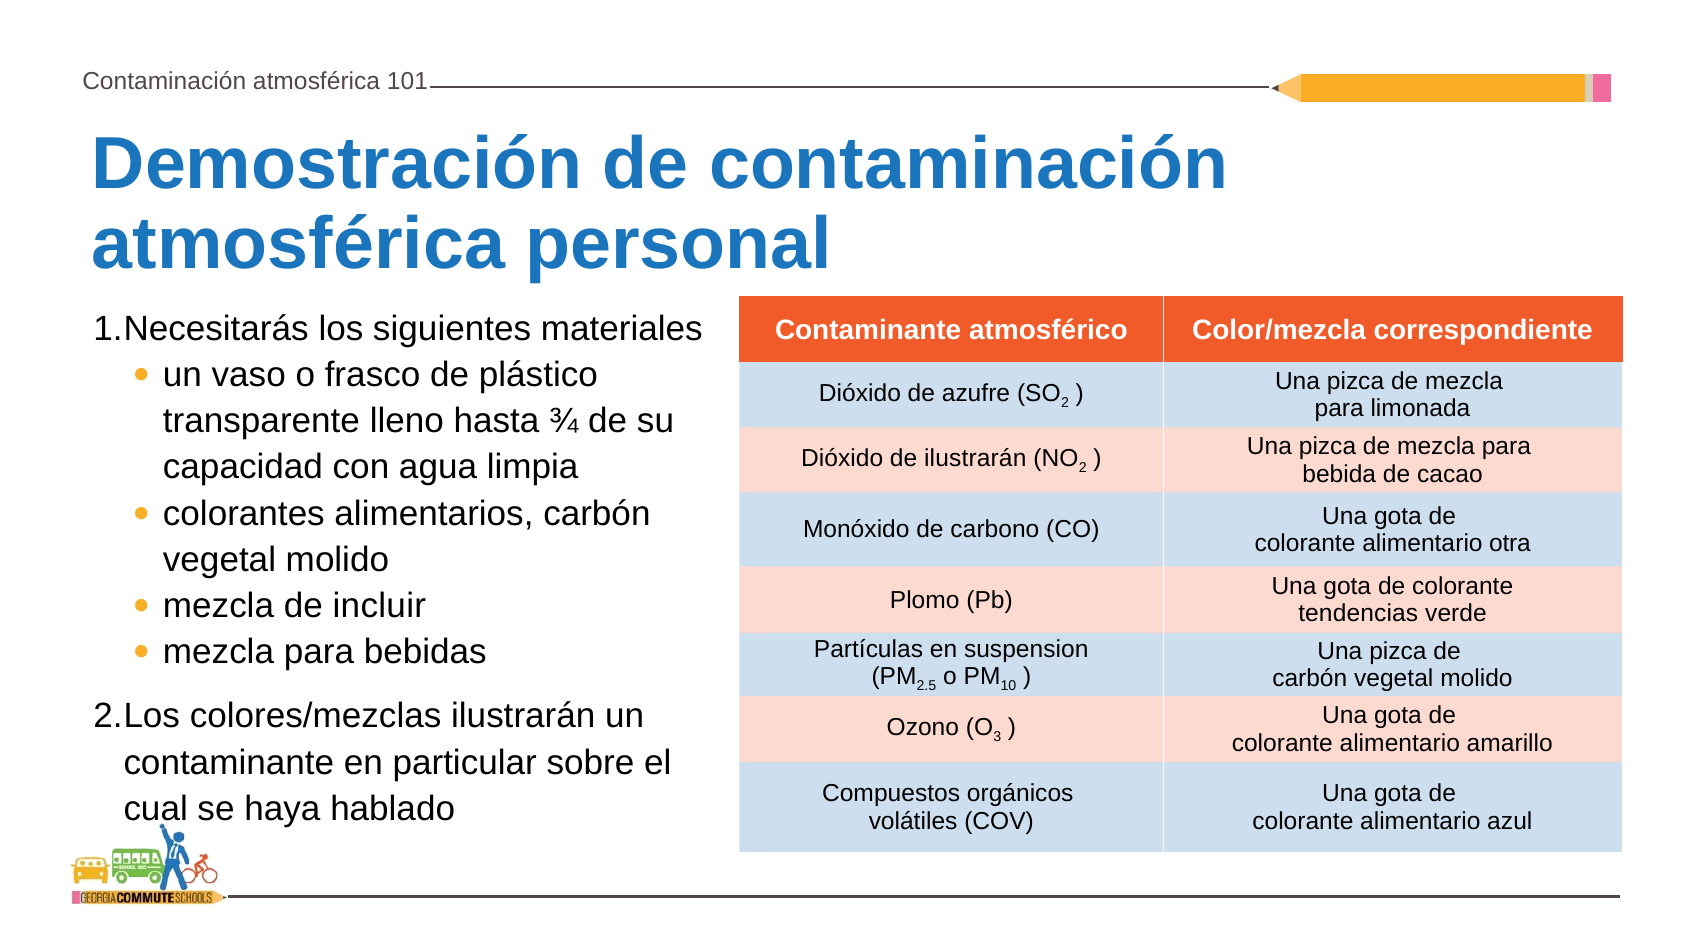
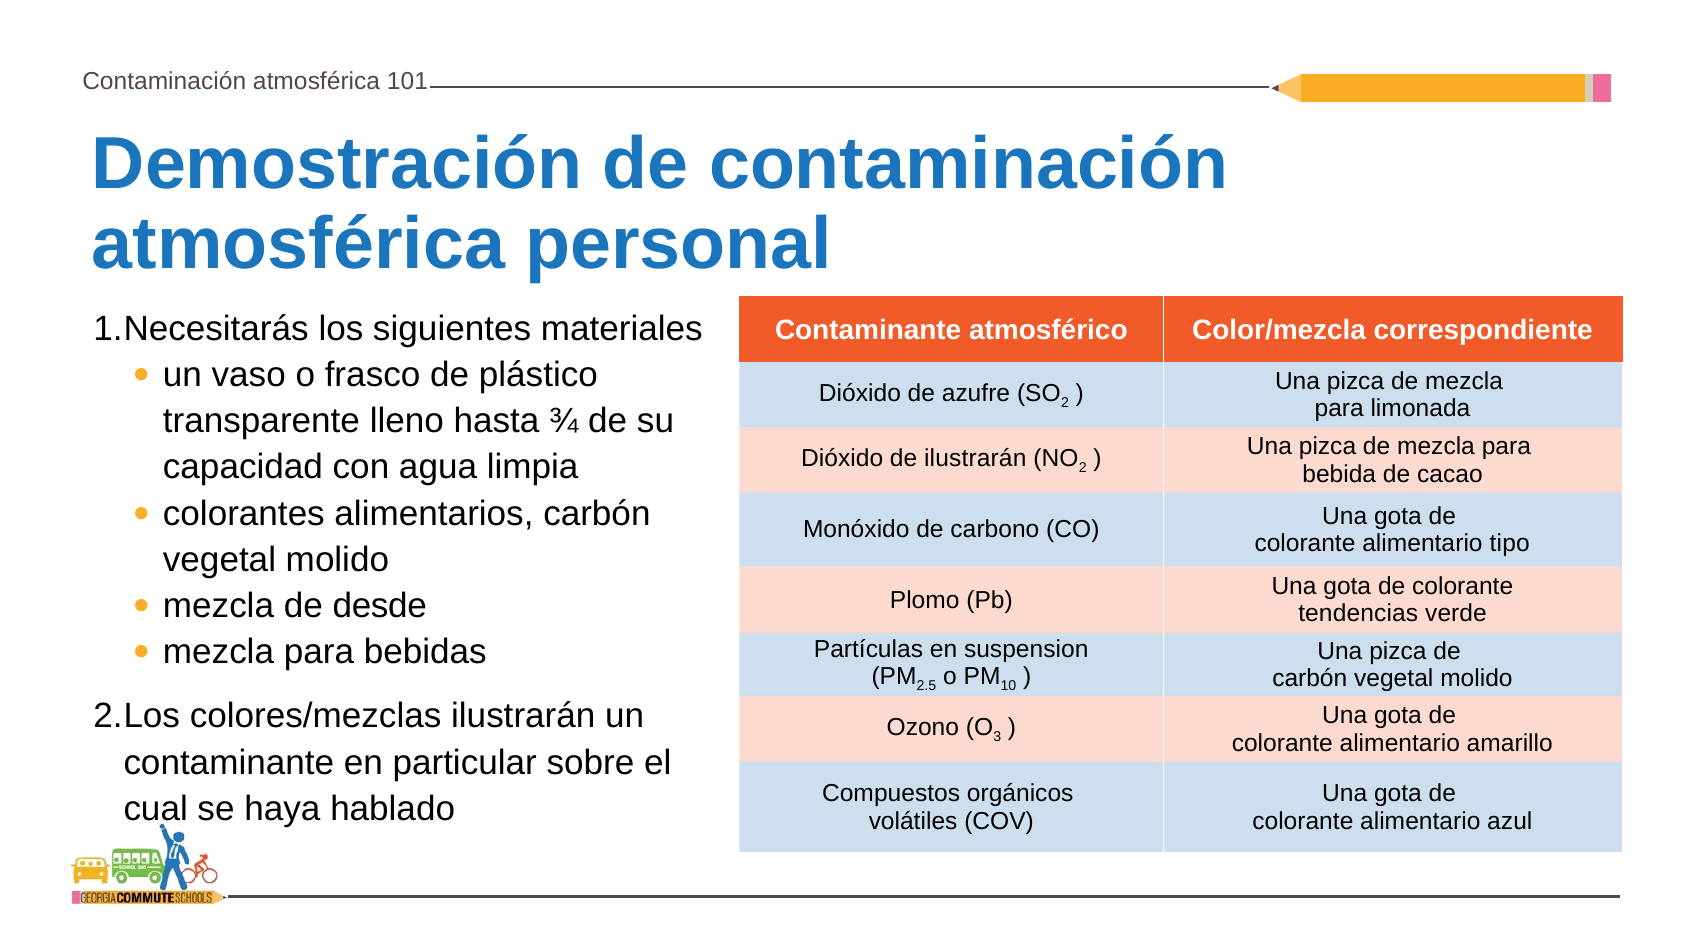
otra: otra -> tipo
incluir: incluir -> desde
